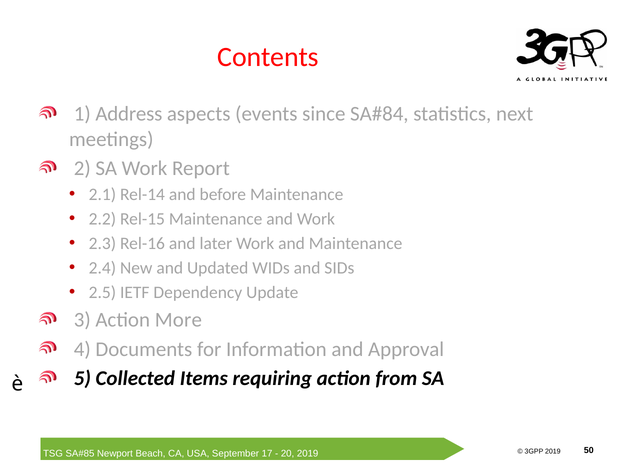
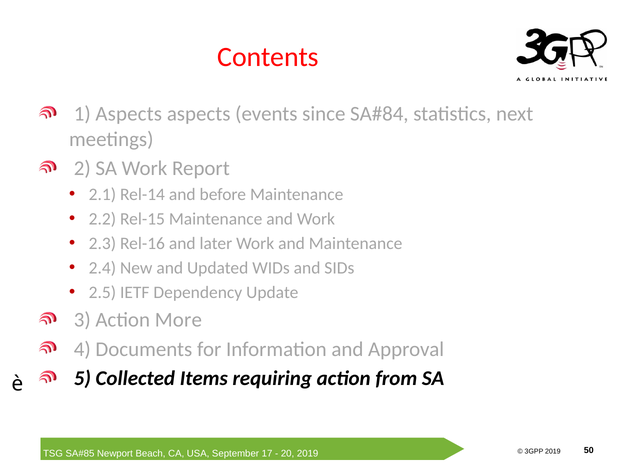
1 Address: Address -> Aspects
